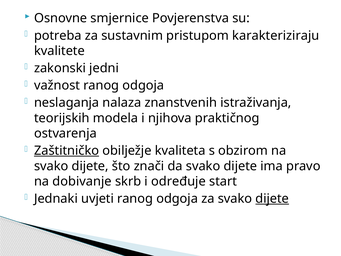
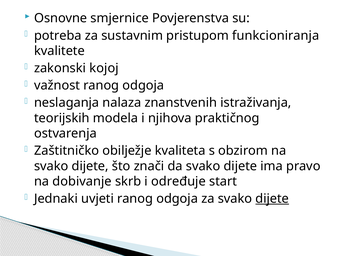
karakteriziraju: karakteriziraju -> funkcioniranja
jedni: jedni -> kojoj
Zaštitničko underline: present -> none
